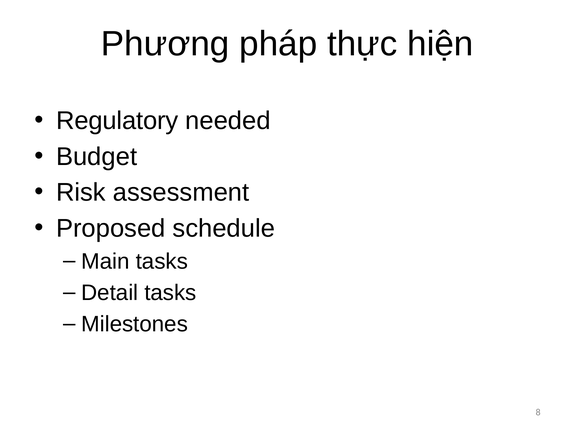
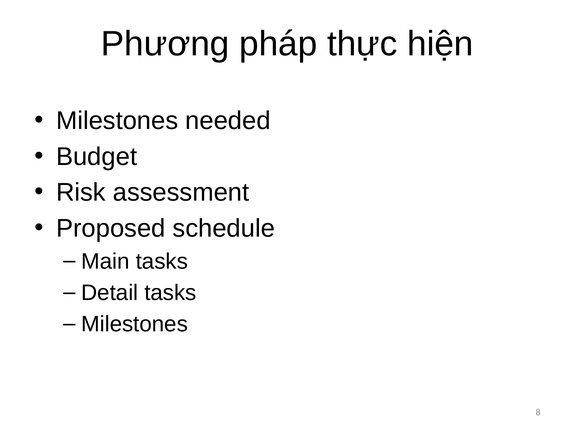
Regulatory at (117, 121): Regulatory -> Milestones
